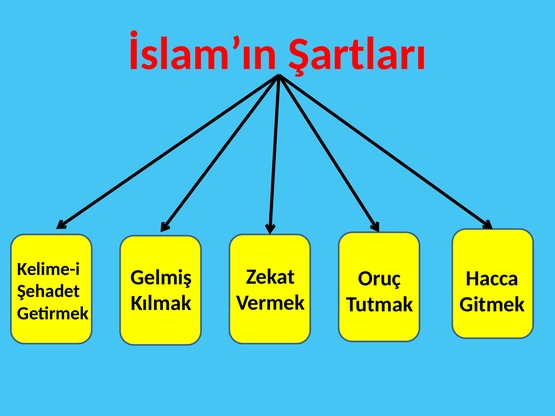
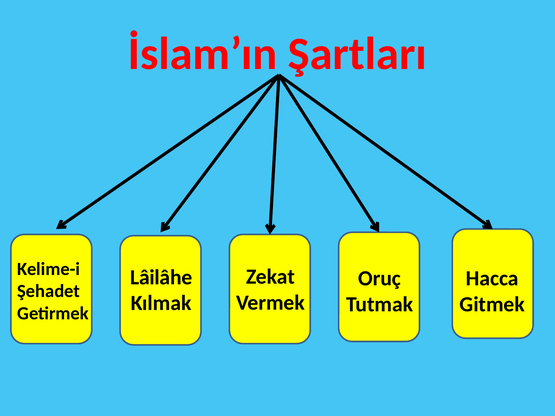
Gelmiş: Gelmiş -> Lâilâhe
